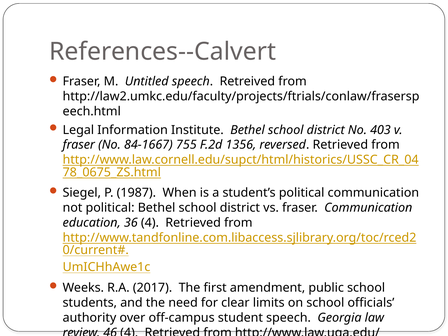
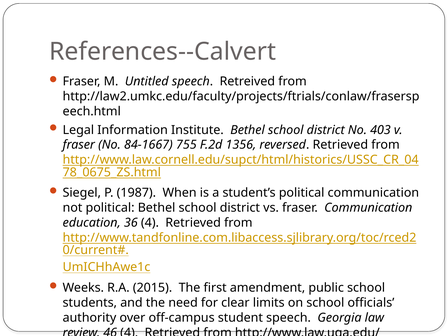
2017: 2017 -> 2015
